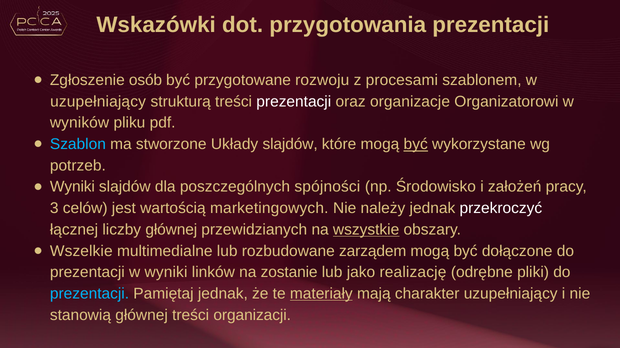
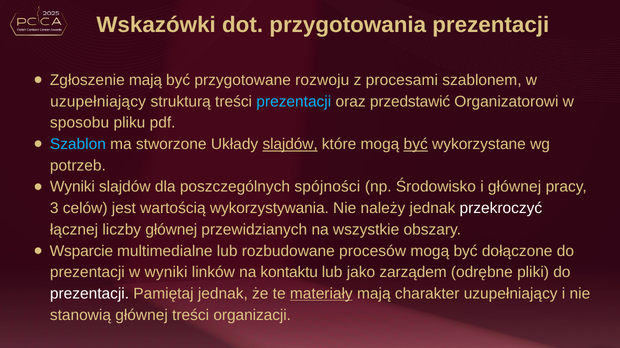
Zgłoszenie osób: osób -> mają
prezentacji at (294, 102) colour: white -> light blue
organizacje: organizacje -> przedstawić
wyników: wyników -> sposobu
slajdów at (290, 145) underline: none -> present
i założeń: założeń -> głównej
marketingowych: marketingowych -> wykorzystywania
wszystkie underline: present -> none
Wszelkie: Wszelkie -> Wsparcie
zarządem: zarządem -> procesów
zostanie: zostanie -> kontaktu
realizację: realizację -> zarządem
prezentacji at (90, 294) colour: light blue -> white
